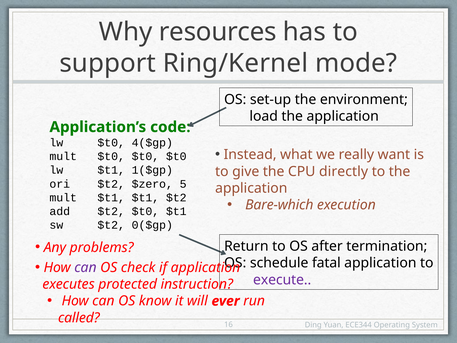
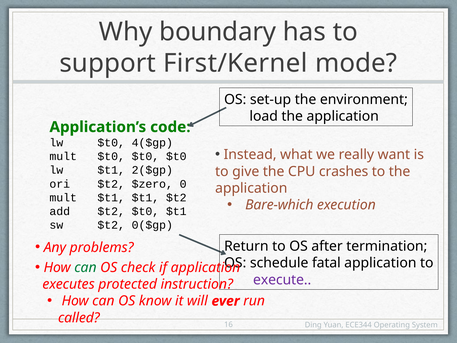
resources: resources -> boundary
Ring/Kernel: Ring/Kernel -> First/Kernel
1($gp: 1($gp -> 2($gp
directly: directly -> crashes
5: 5 -> 0
can at (85, 267) colour: purple -> green
